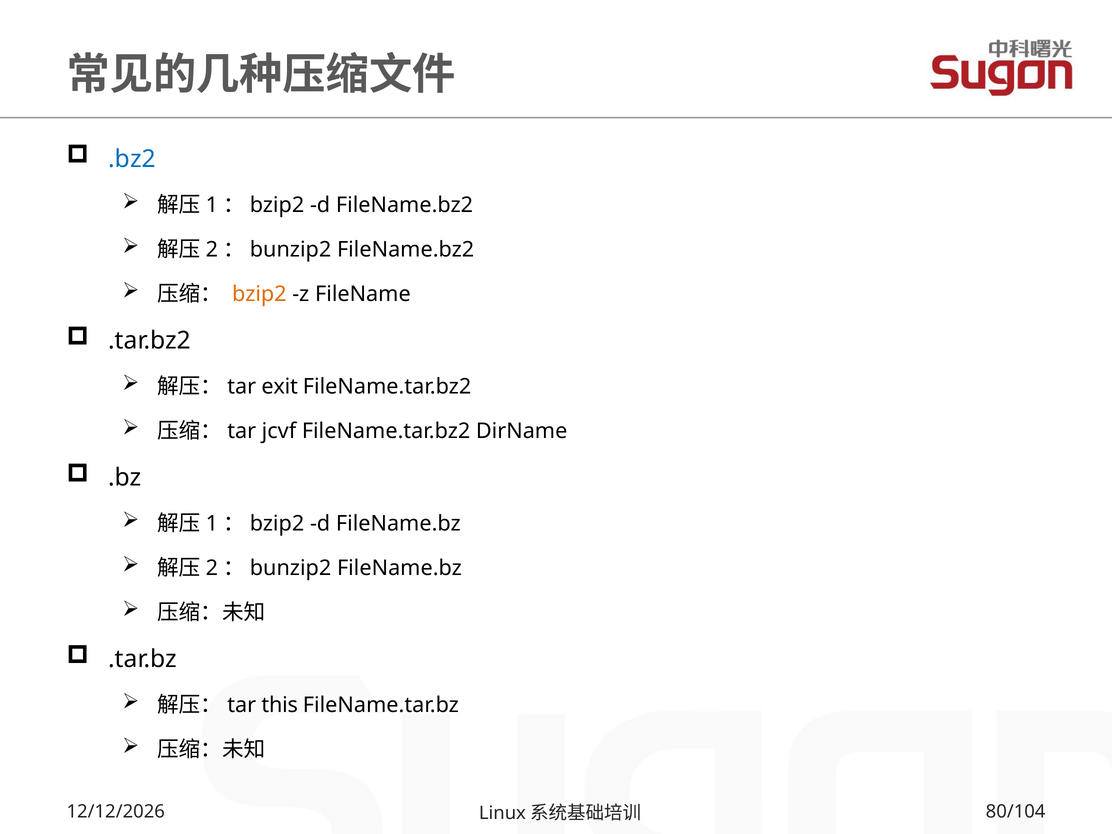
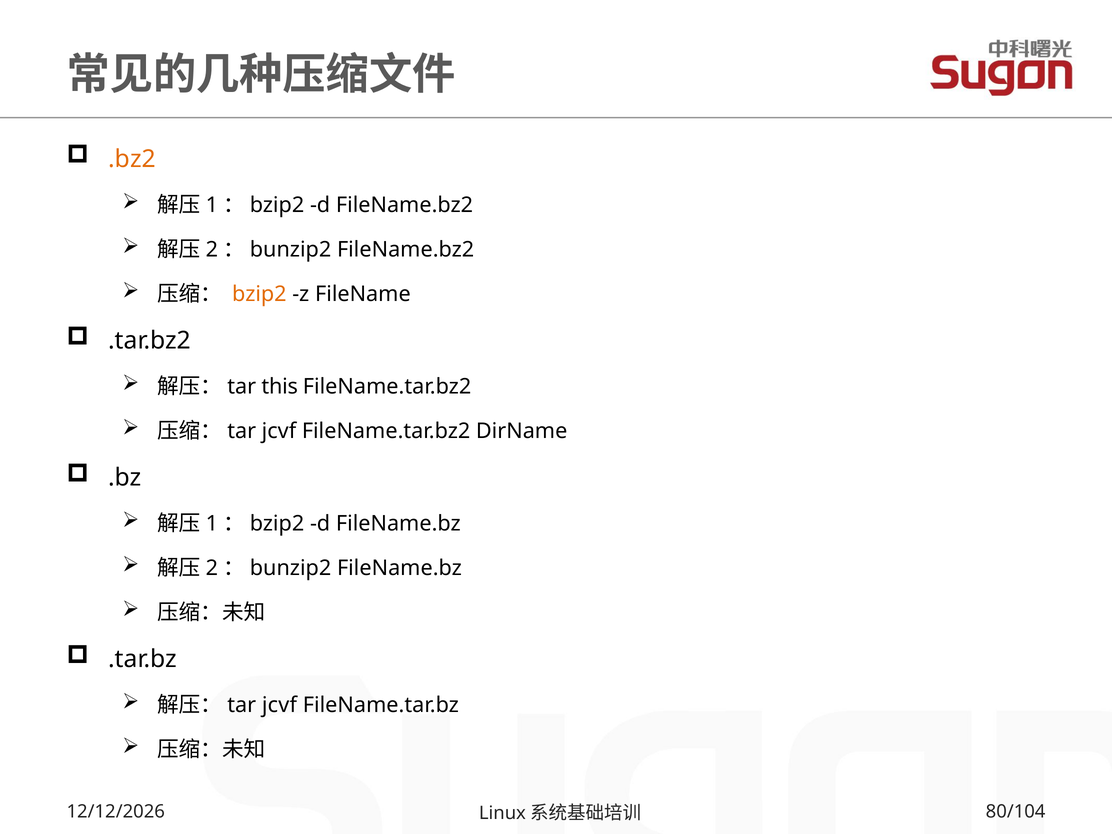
.bz2 colour: blue -> orange
exit: exit -> this
this at (280, 705): this -> jcvf
